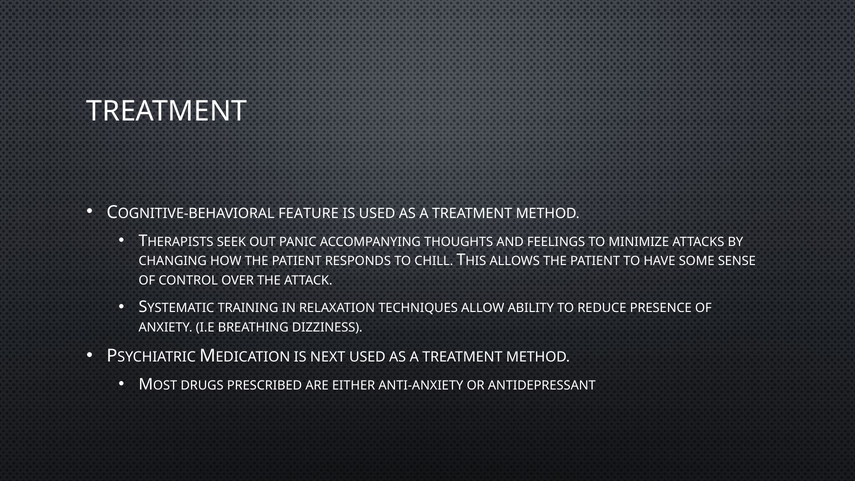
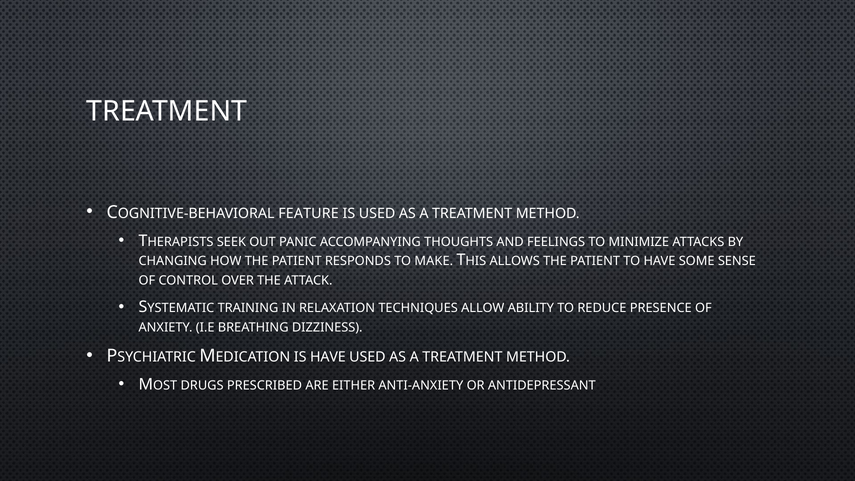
CHILL: CHILL -> MAKE
IS NEXT: NEXT -> HAVE
